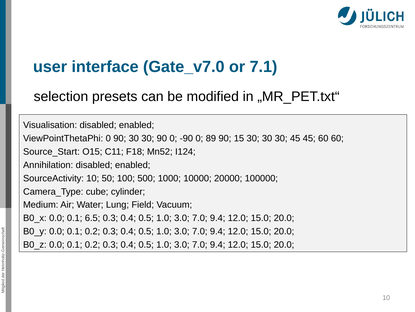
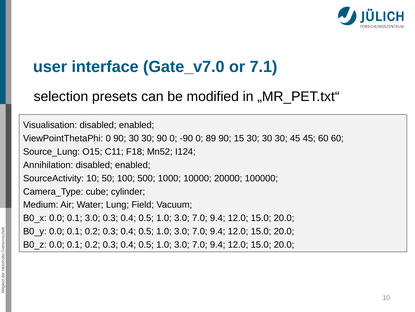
Source_Start: Source_Start -> Source_Lung
0.1 6.5: 6.5 -> 3.0
